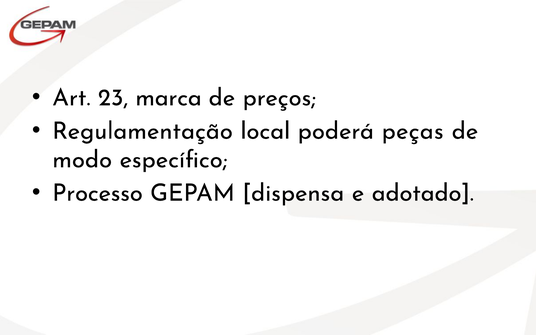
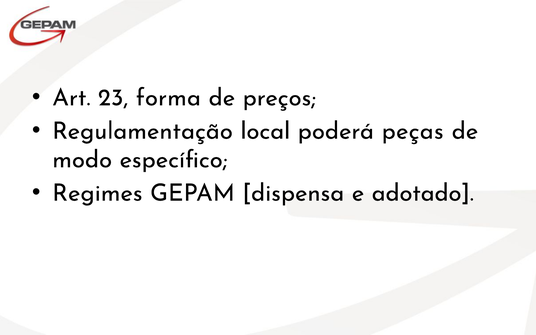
marca: marca -> forma
Processo: Processo -> Regimes
